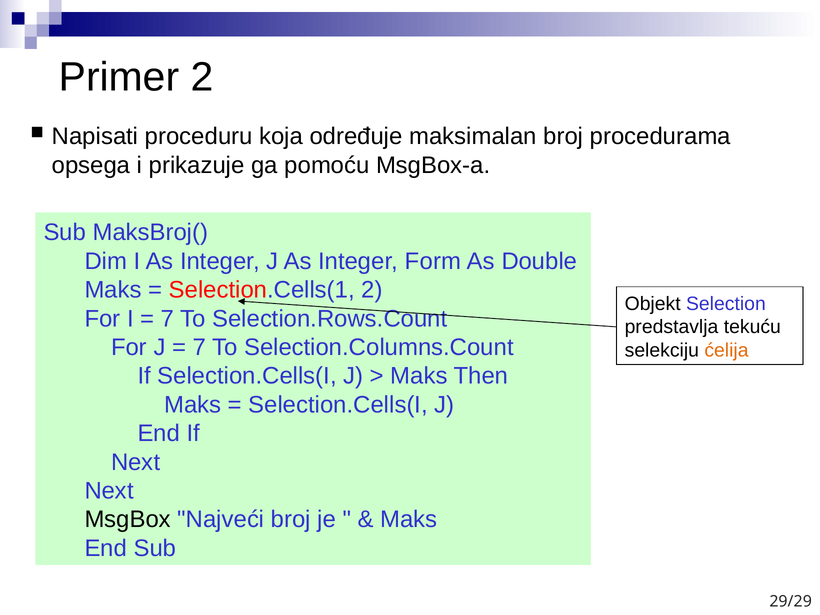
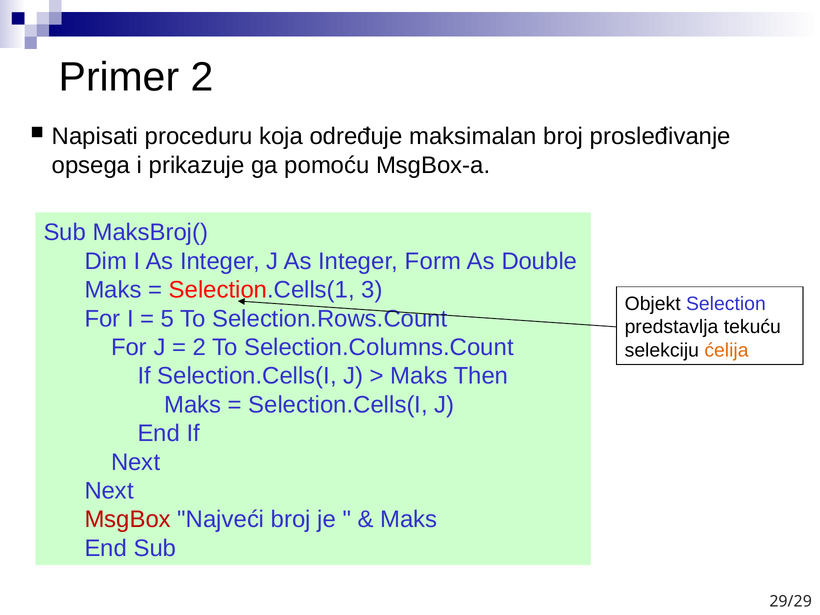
procedurama: procedurama -> prosleđivanje
Selection.Cells(1 2: 2 -> 3
7 at (167, 319): 7 -> 5
7 at (199, 347): 7 -> 2
MsgBox colour: black -> red
